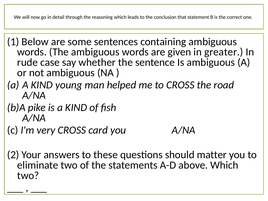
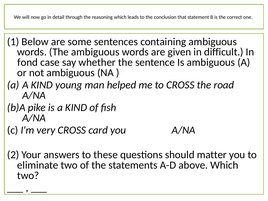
greater: greater -> difficult
rude: rude -> fond
